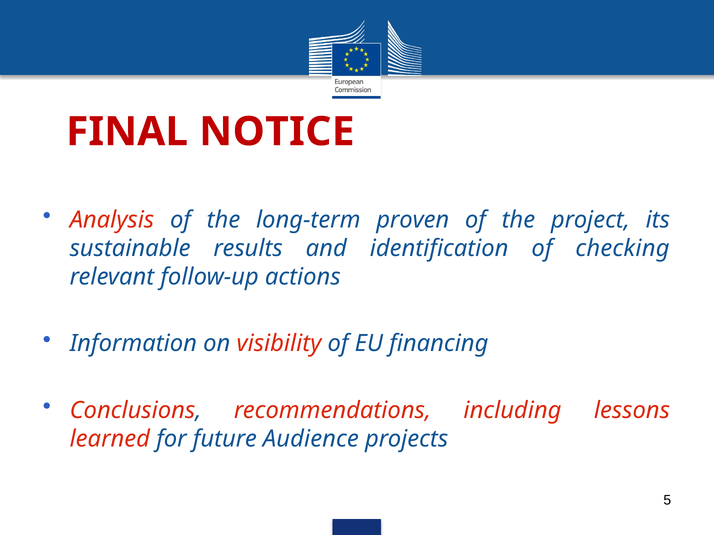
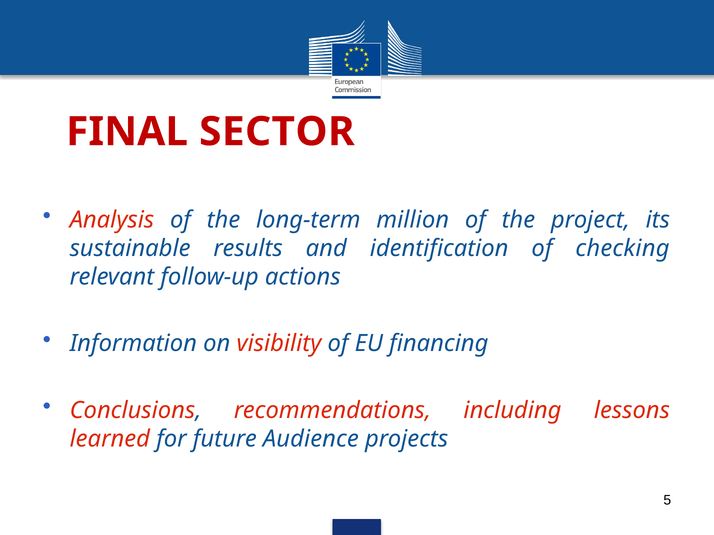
NOTICE: NOTICE -> SECTOR
proven: proven -> million
